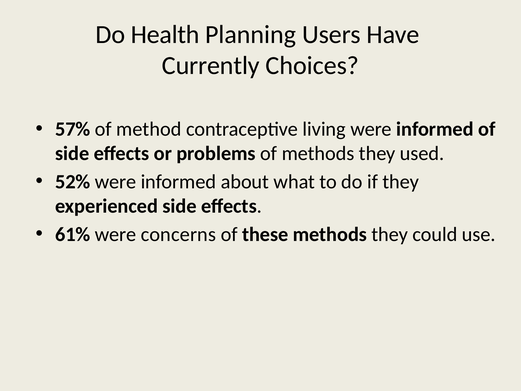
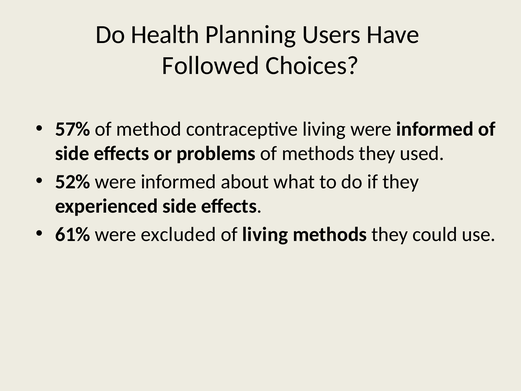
Currently: Currently -> Followed
concerns: concerns -> excluded
of these: these -> living
